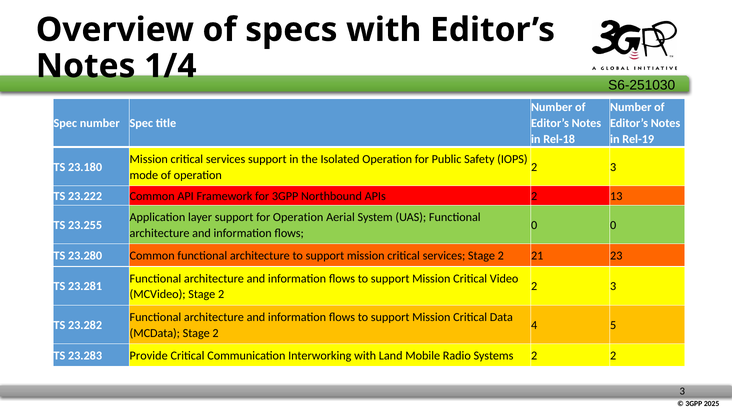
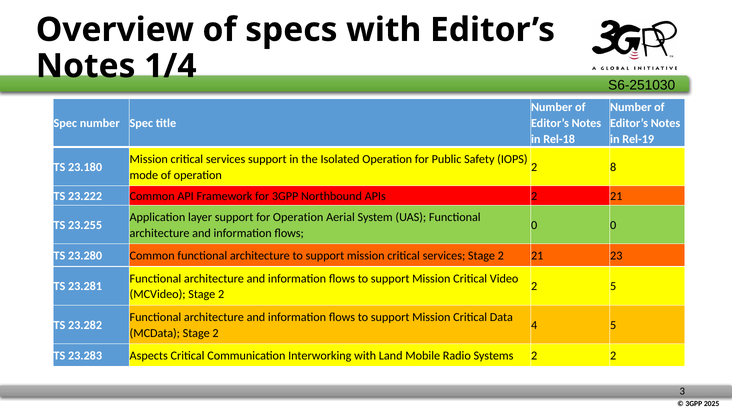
3 at (613, 167): 3 -> 8
APIs 2 13: 13 -> 21
3 at (613, 286): 3 -> 5
Provide: Provide -> Aspects
